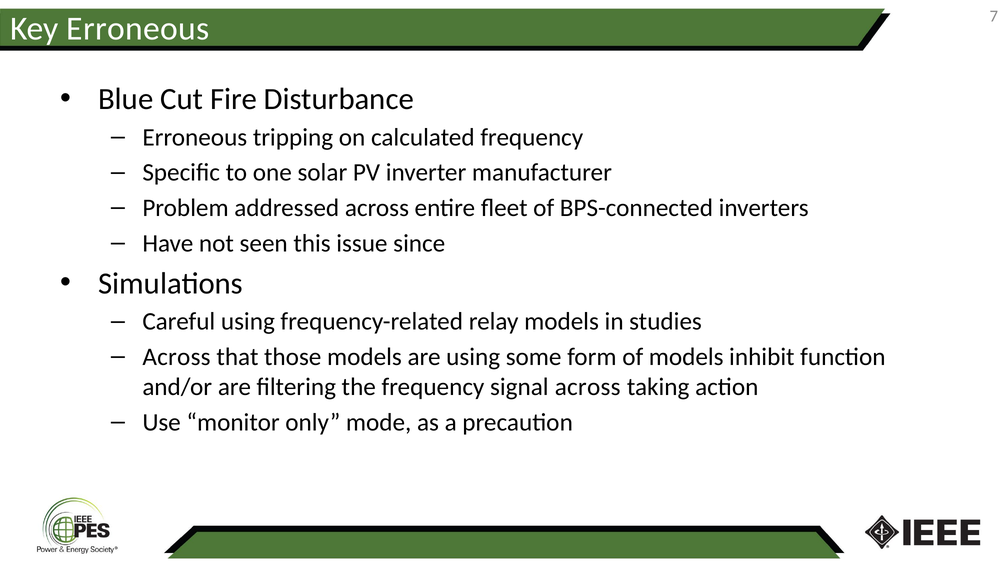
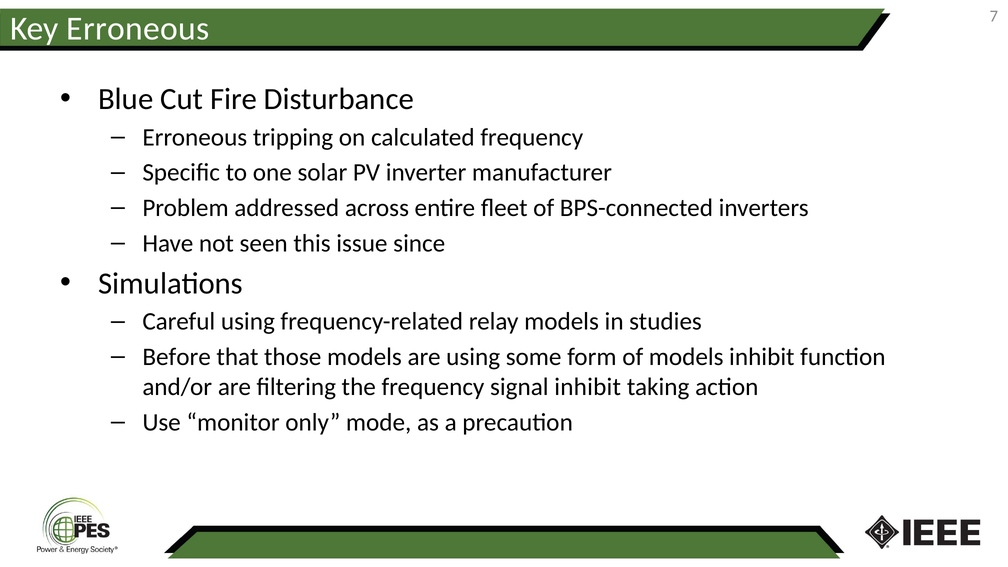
Across at (176, 357): Across -> Before
signal across: across -> inhibit
